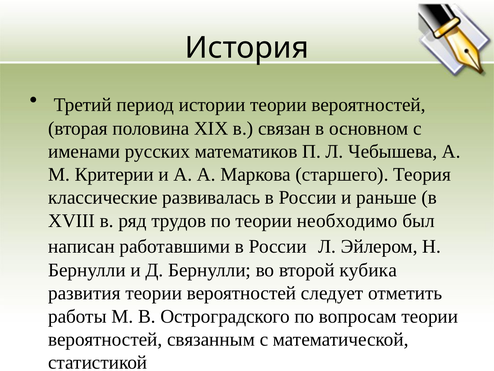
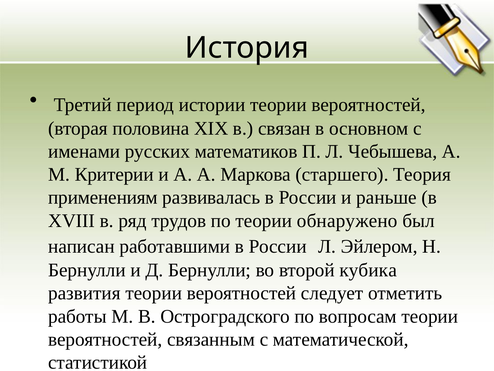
классические: классические -> применениям
необходимо: необходимо -> обнаружено
